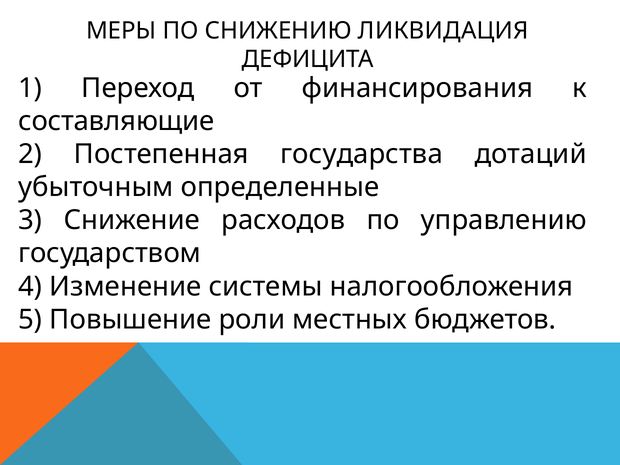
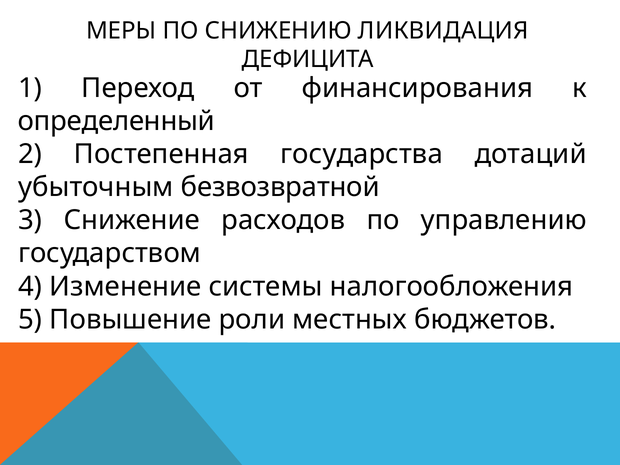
составляющие: составляющие -> определенный
определенные: определенные -> безвозвратной
